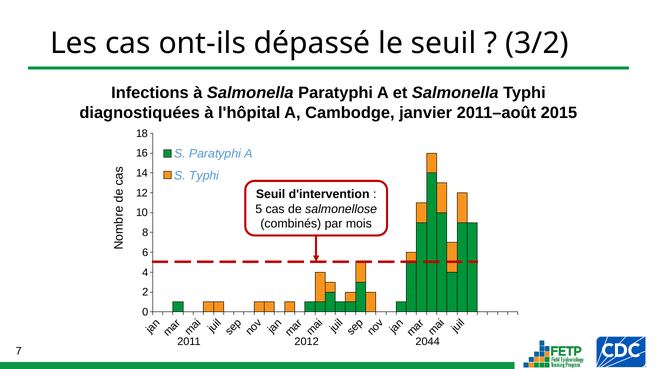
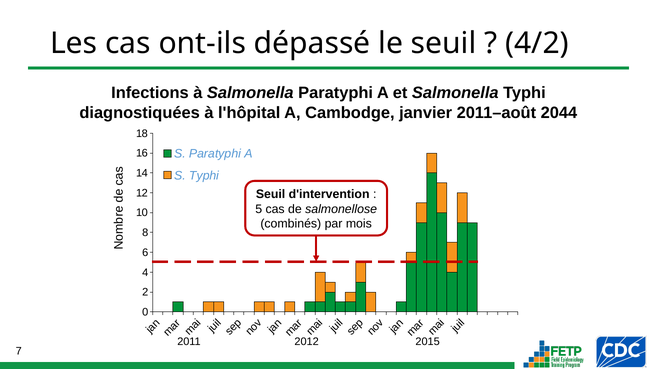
3/2: 3/2 -> 4/2
2015: 2015 -> 2044
2044: 2044 -> 2015
